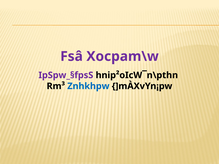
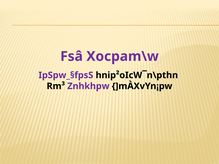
Znhkhpw colour: blue -> purple
